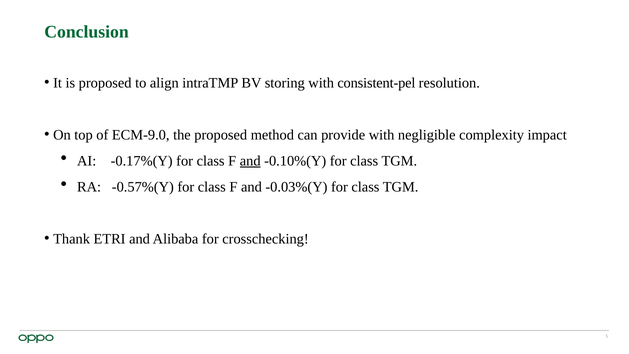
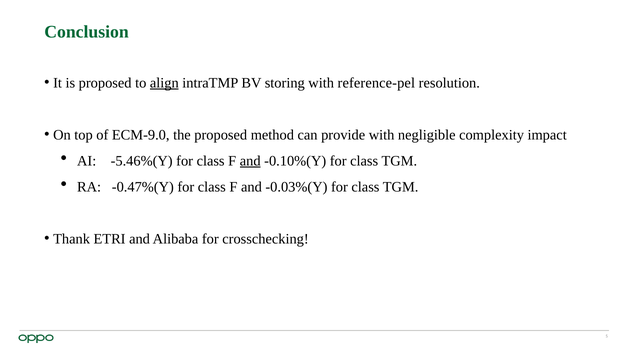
align underline: none -> present
consistent-pel: consistent-pel -> reference-pel
-0.17%(Y: -0.17%(Y -> -5.46%(Y
-0.57%(Y: -0.57%(Y -> -0.47%(Y
